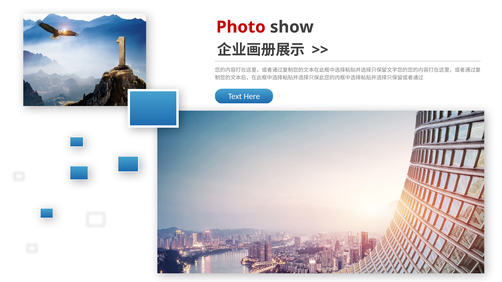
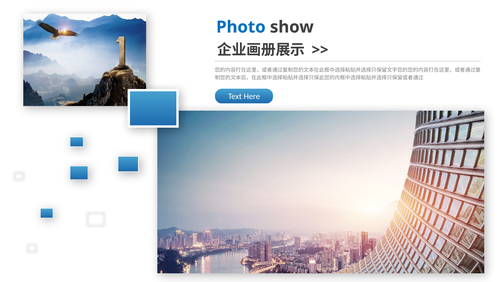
Photo colour: red -> blue
